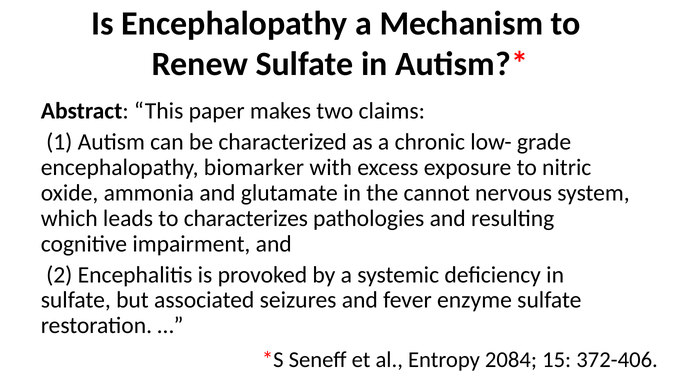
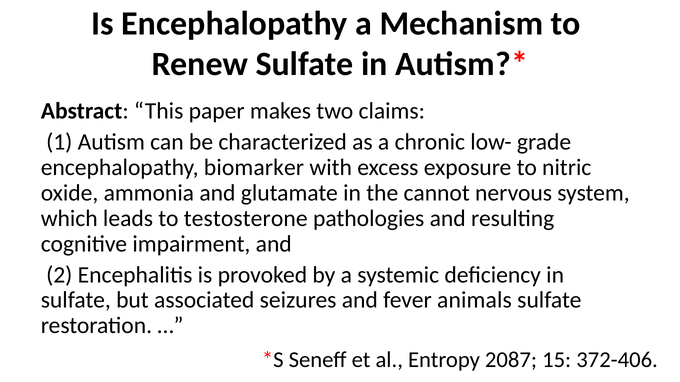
characterizes: characterizes -> testosterone
enzyme: enzyme -> animals
2084: 2084 -> 2087
